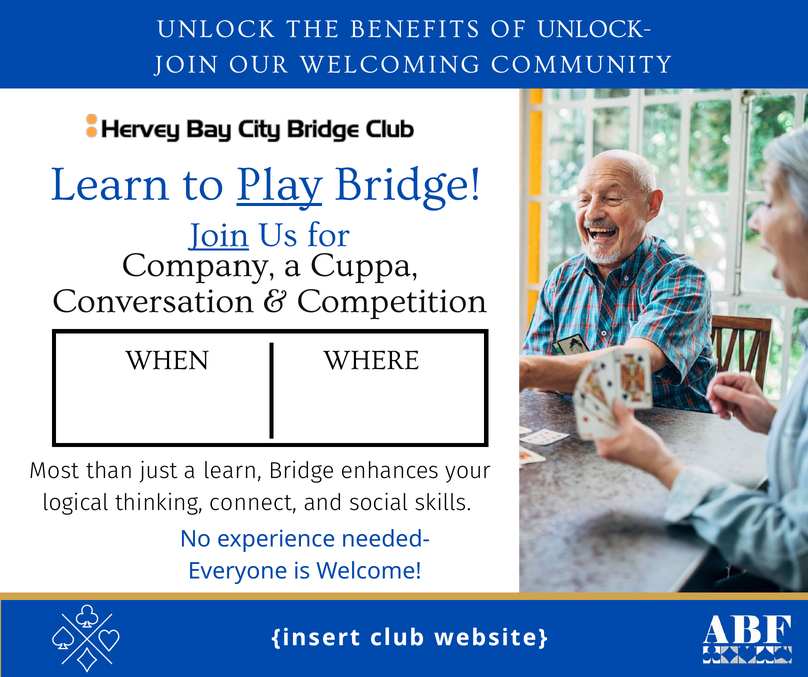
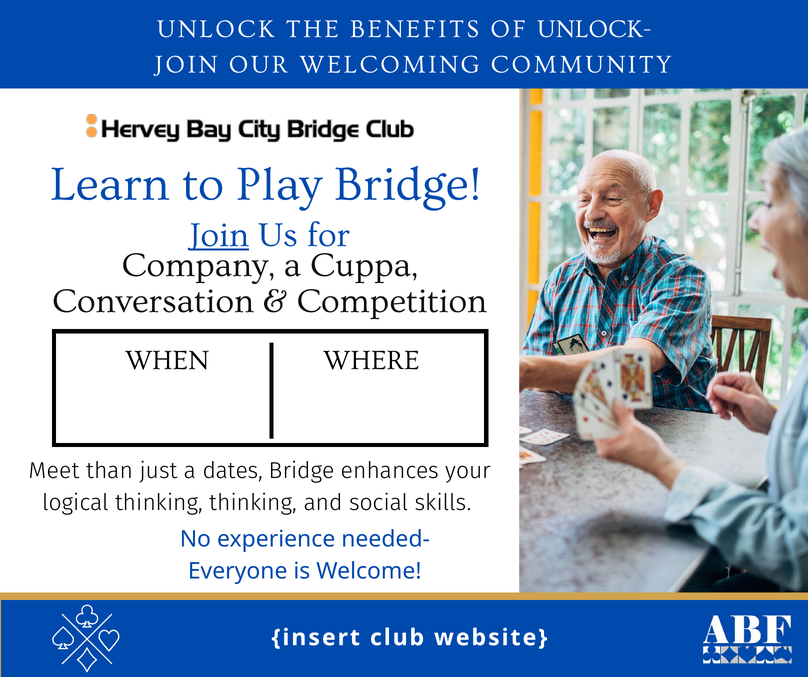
Play underline: present -> none
Most: Most -> Meet
a learn: learn -> dates
thinking connect: connect -> thinking
